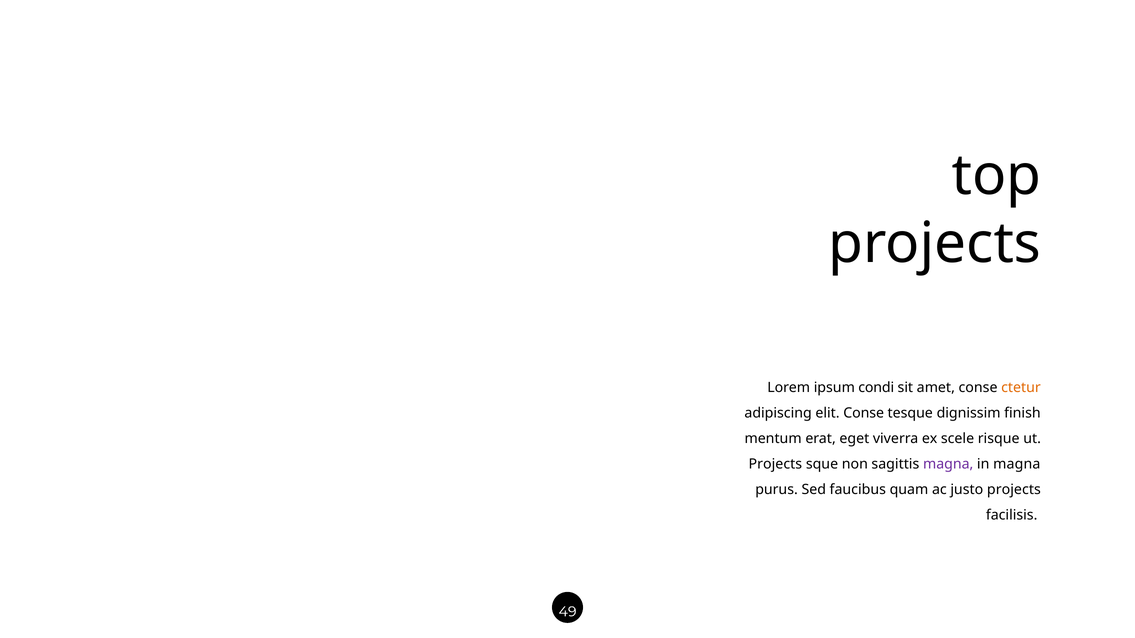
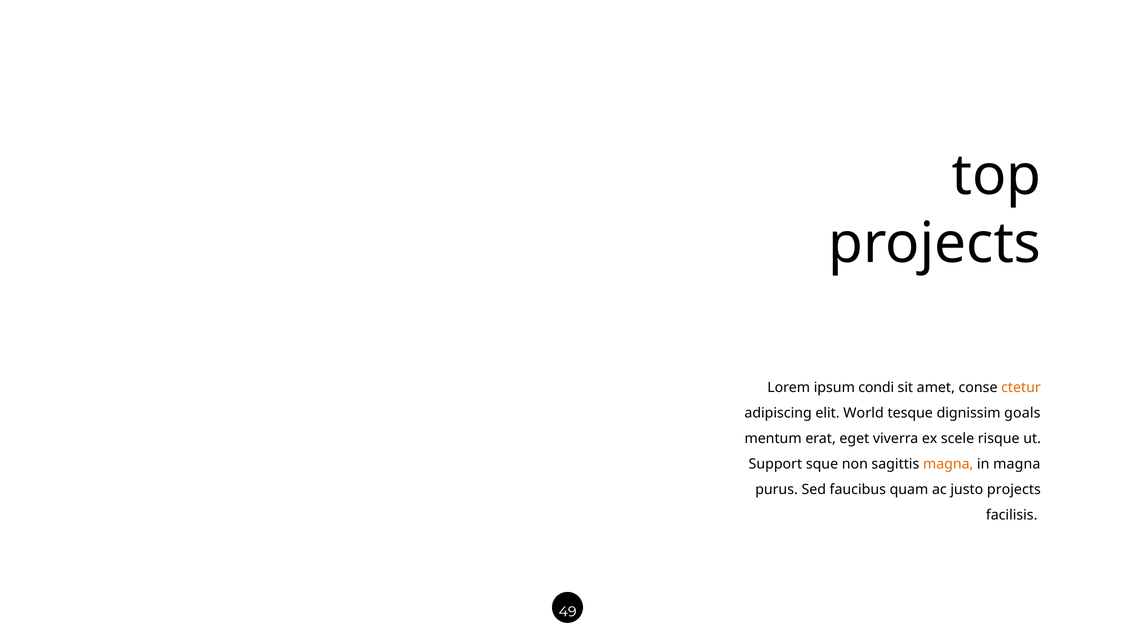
elit Conse: Conse -> World
finish: finish -> goals
Projects at (775, 465): Projects -> Support
magna at (948, 465) colour: purple -> orange
